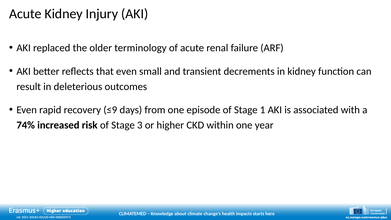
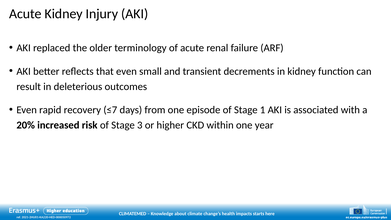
≤9: ≤9 -> ≤7
74%: 74% -> 20%
